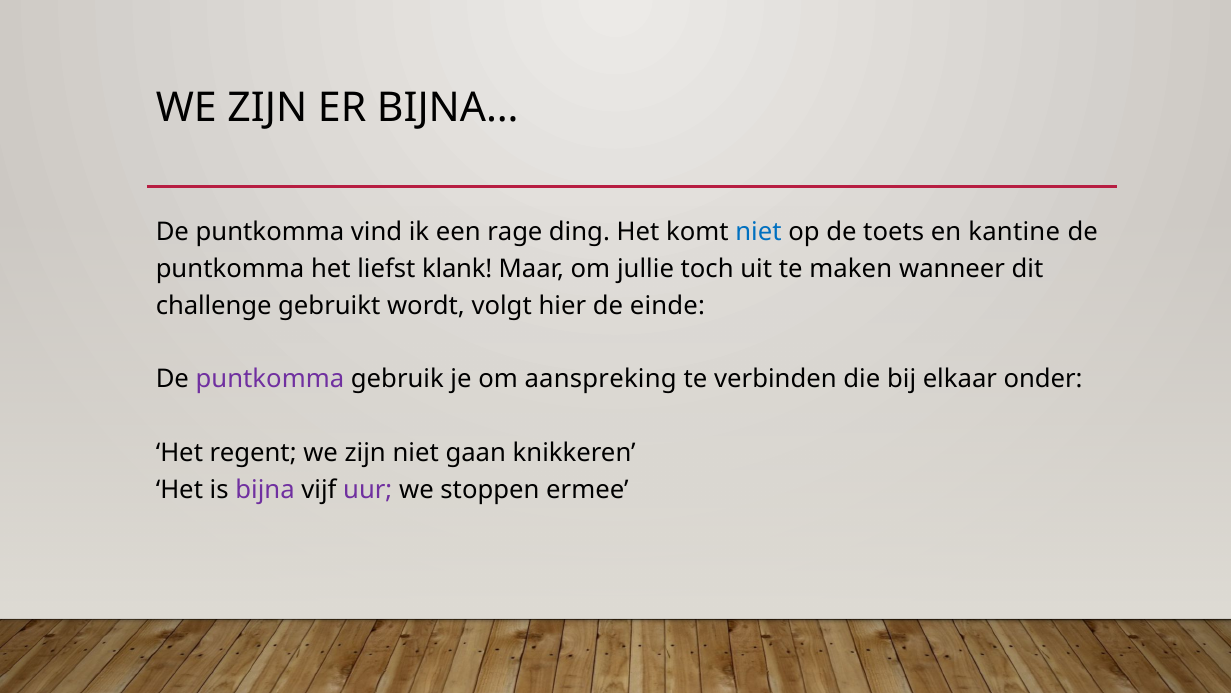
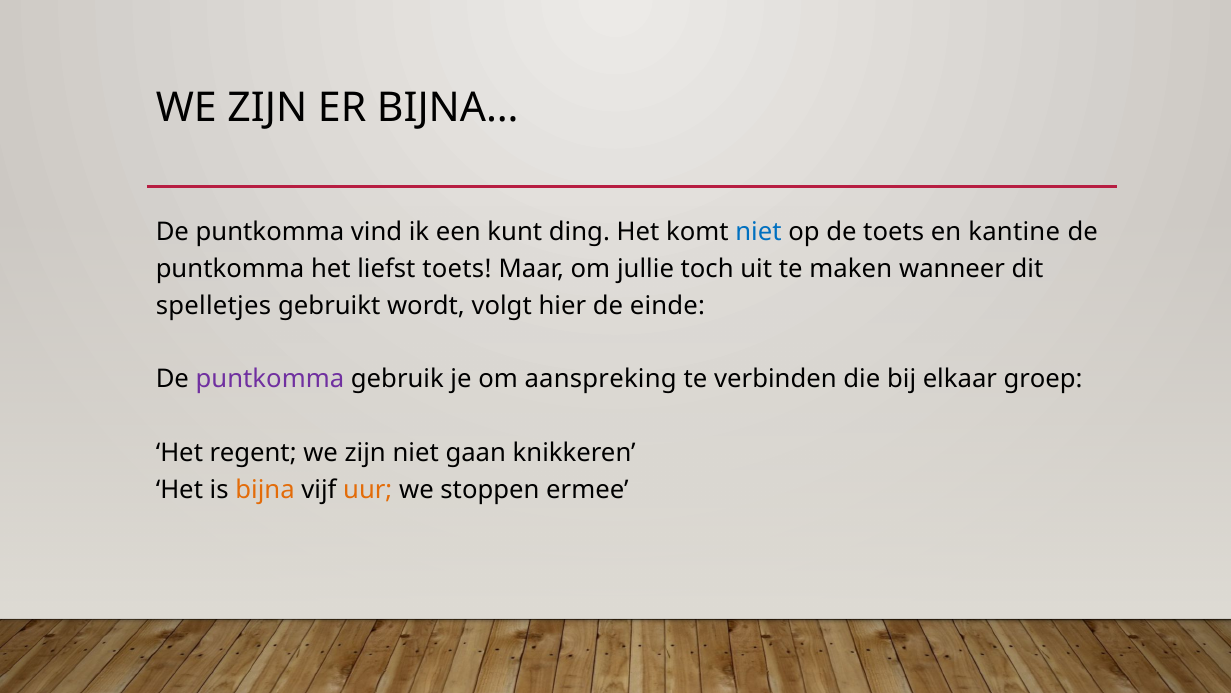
rage: rage -> kunt
liefst klank: klank -> toets
challenge: challenge -> spelletjes
onder: onder -> groep
bijna colour: purple -> orange
uur colour: purple -> orange
